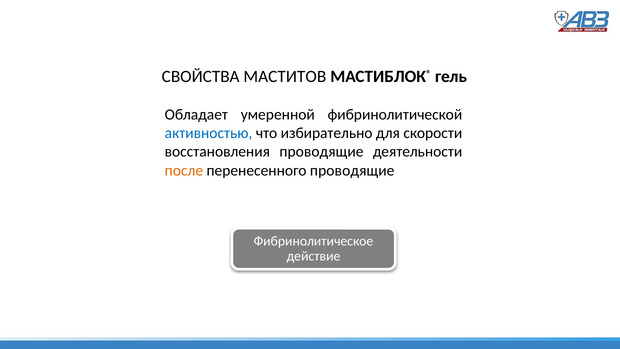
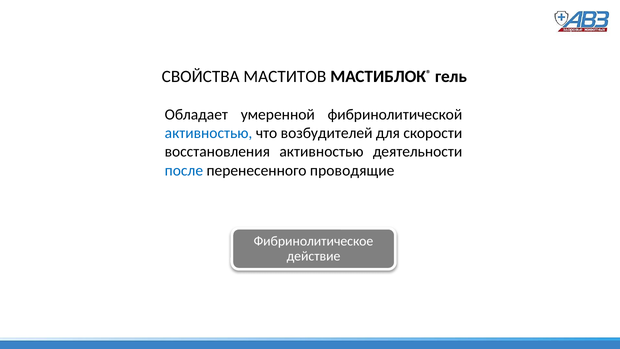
избирательно: избирательно -> возбудителей
восстановления проводящие: проводящие -> активностью
после colour: orange -> blue
